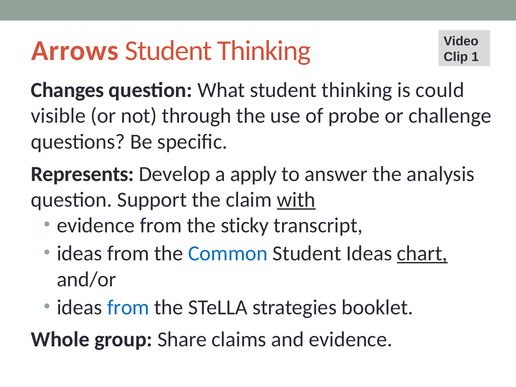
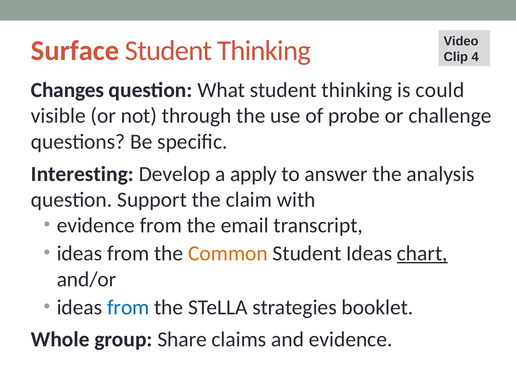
Arrows: Arrows -> Surface
1: 1 -> 4
Represents: Represents -> Interesting
with underline: present -> none
sticky: sticky -> email
Common colour: blue -> orange
